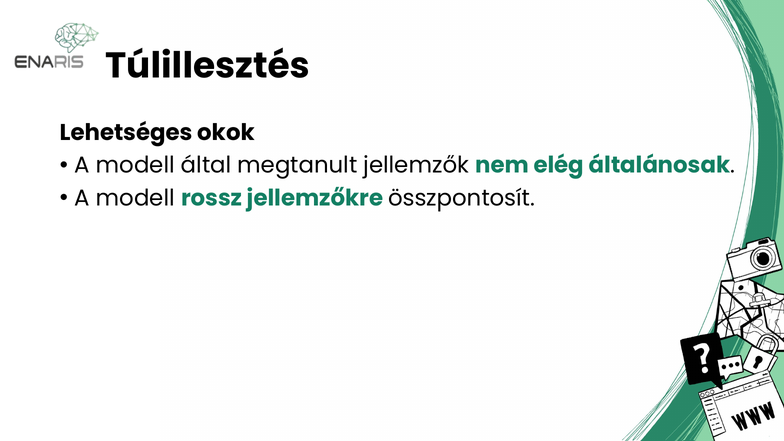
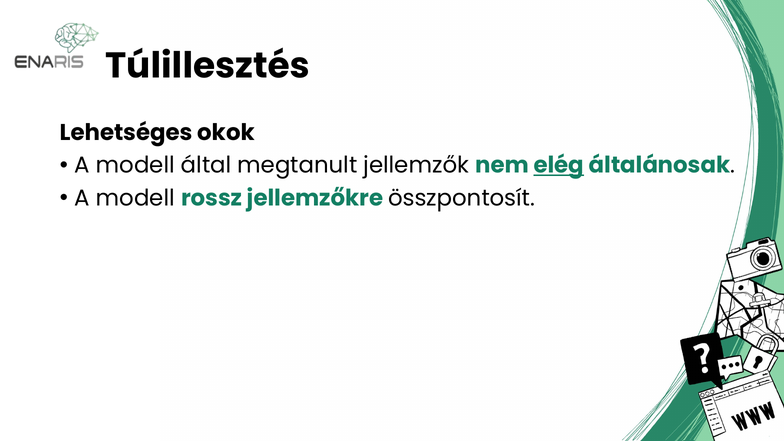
elég underline: none -> present
